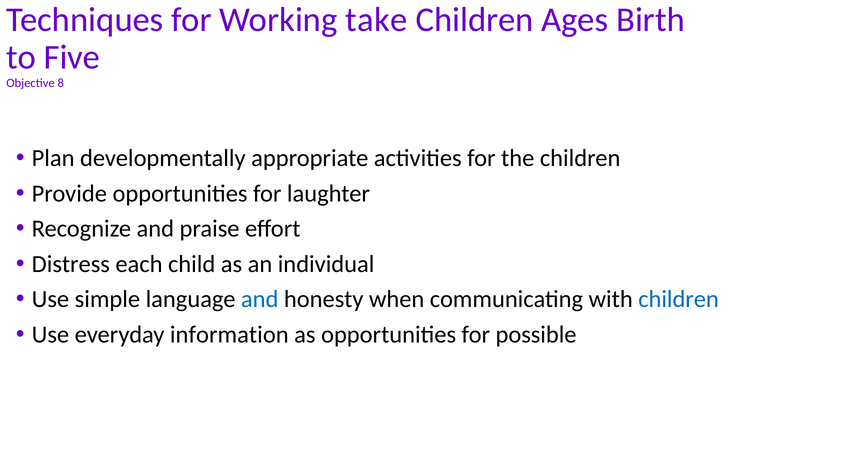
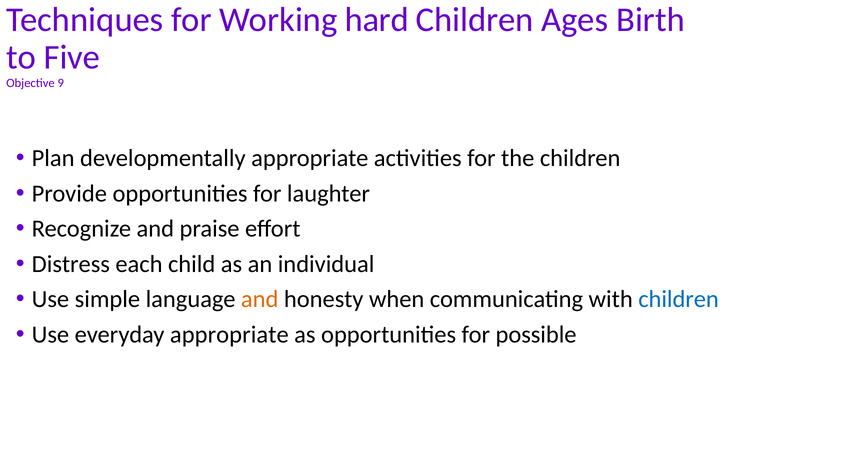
take: take -> hard
8: 8 -> 9
and at (260, 299) colour: blue -> orange
everyday information: information -> appropriate
